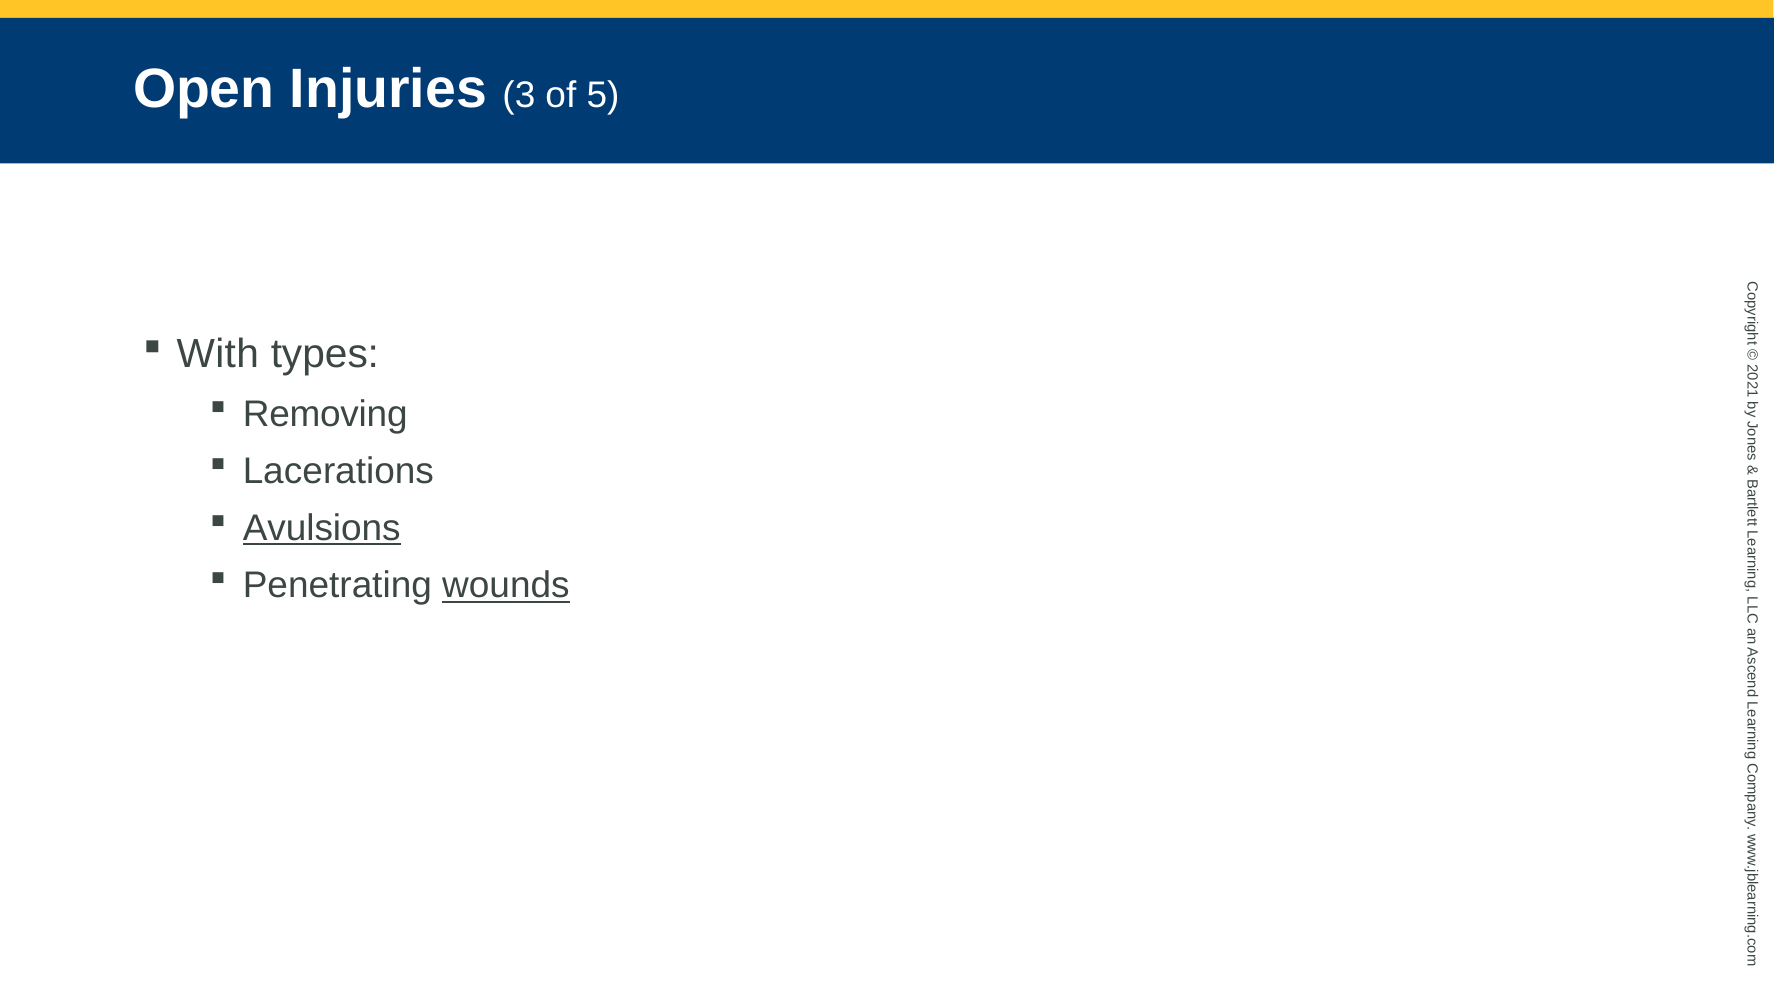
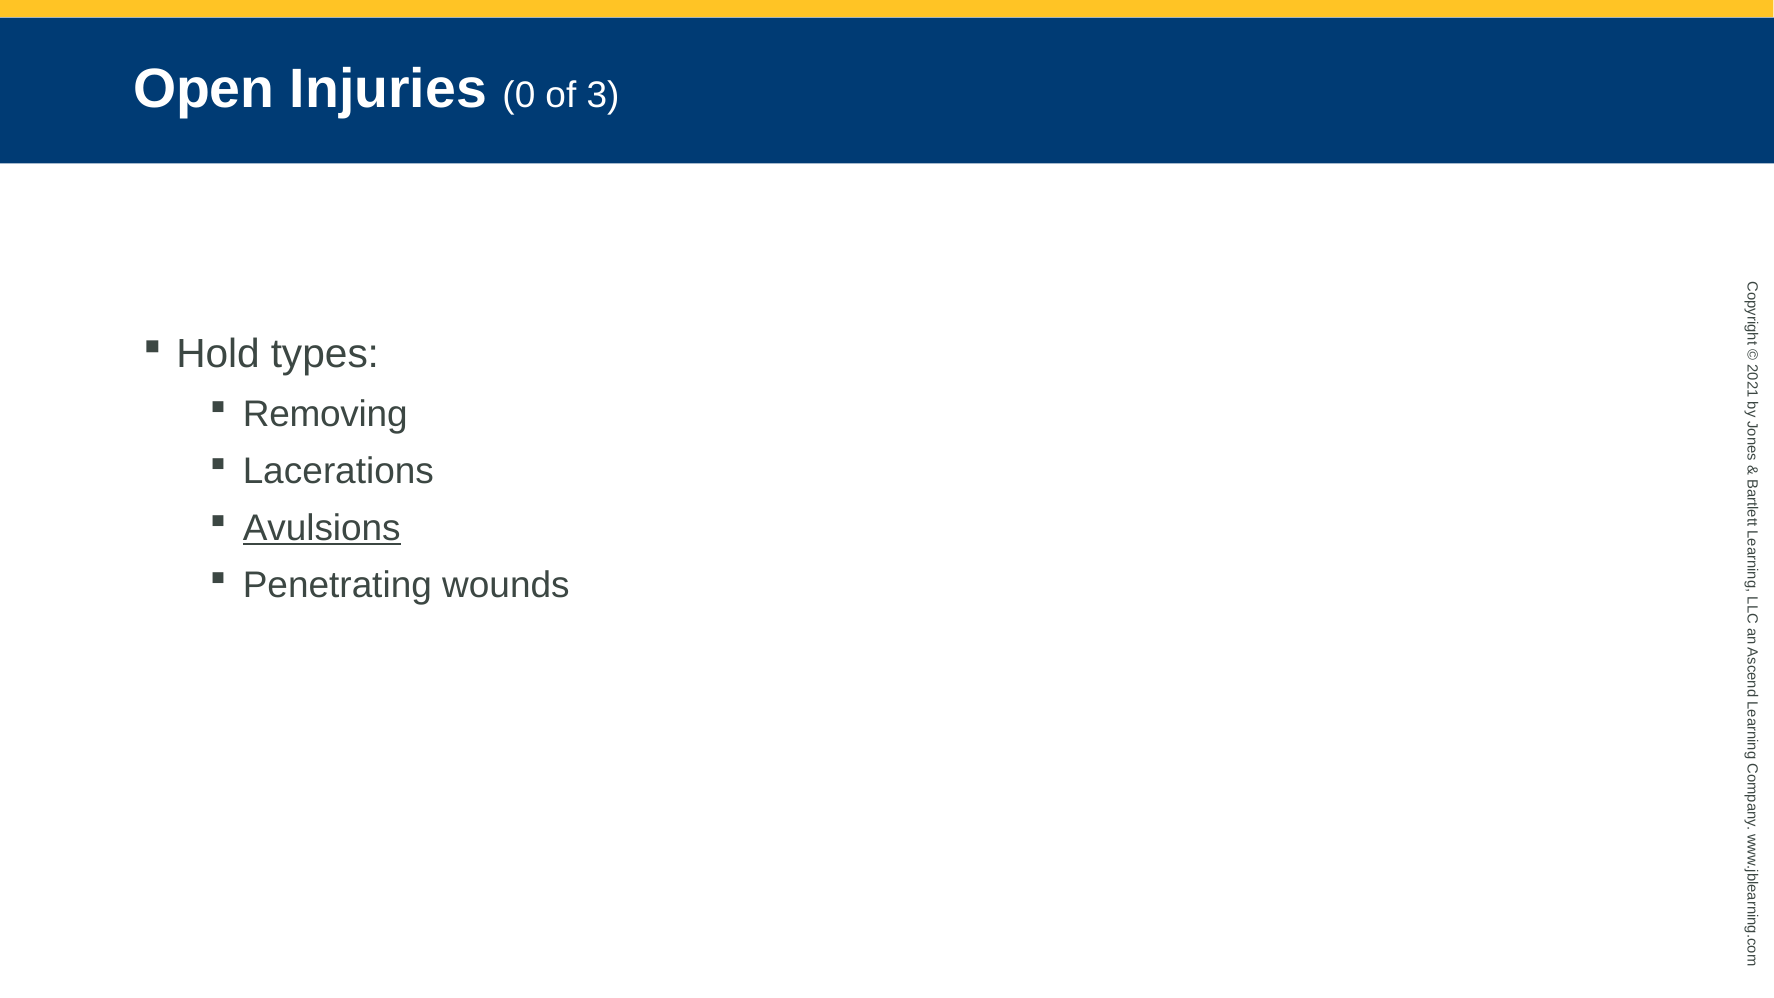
Injuries 3: 3 -> 0
5: 5 -> 3
With: With -> Hold
wounds underline: present -> none
